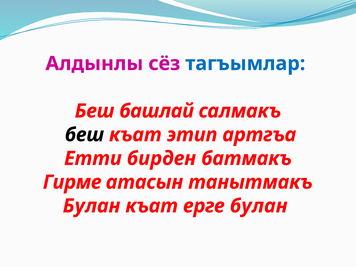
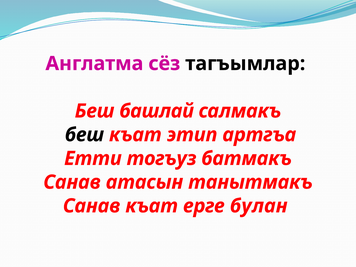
Алдынлы: Алдынлы -> Англатма
тагъымлар colour: blue -> black
бирден: бирден -> тогъуз
Гирме at (72, 182): Гирме -> Санав
Булан at (92, 206): Булан -> Санав
